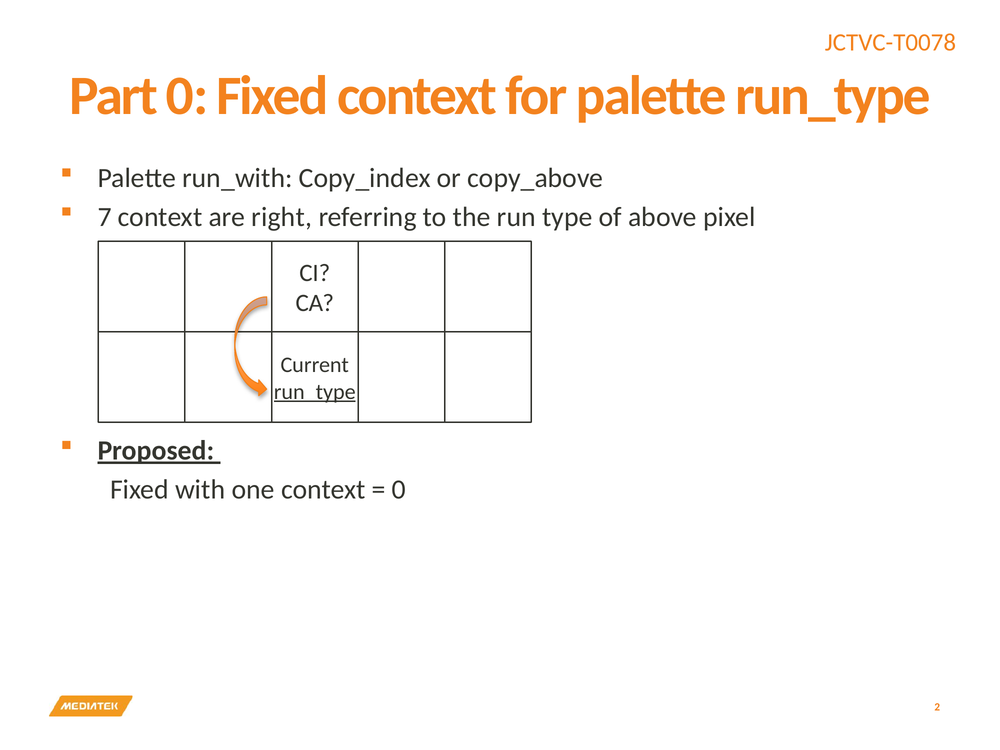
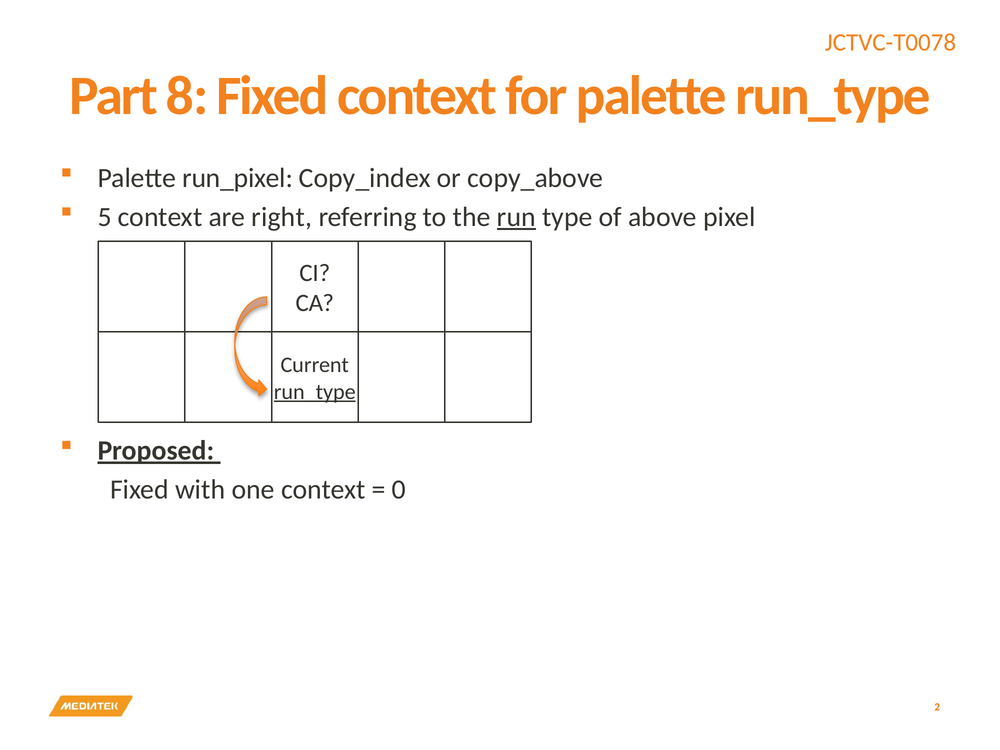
Part 0: 0 -> 8
run_with: run_with -> run_pixel
7: 7 -> 5
run underline: none -> present
